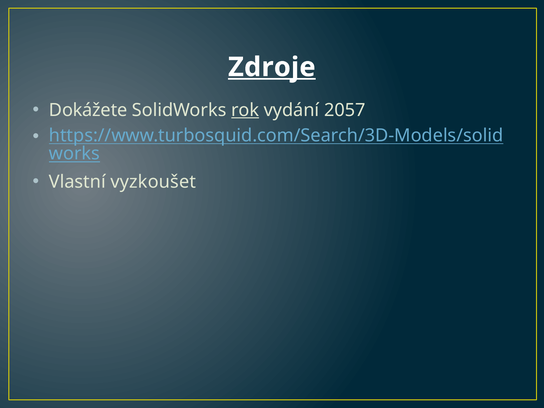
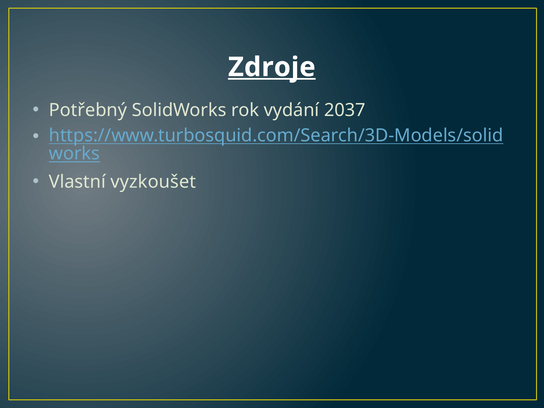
Dokážete: Dokážete -> Potřebný
rok underline: present -> none
2057: 2057 -> 2037
